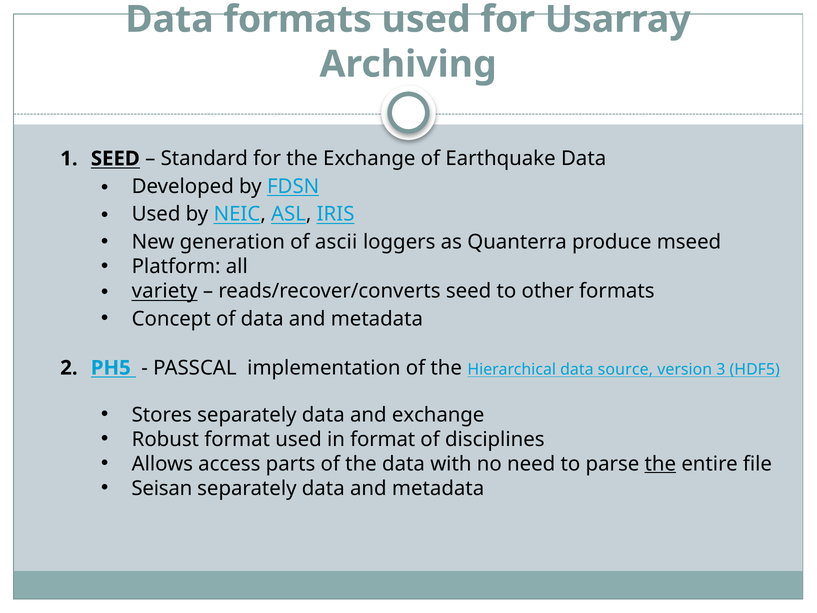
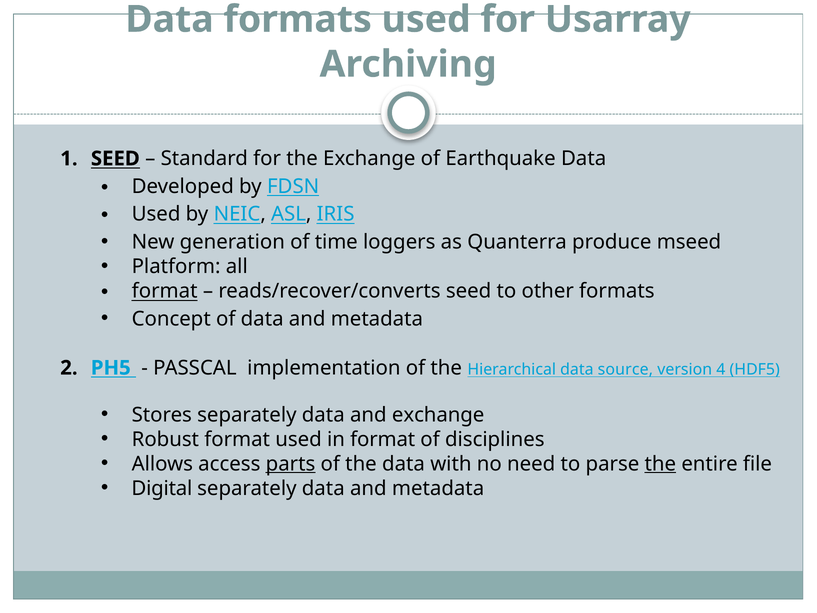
ascii: ascii -> time
variety at (165, 291): variety -> format
3: 3 -> 4
parts underline: none -> present
Seisan: Seisan -> Digital
